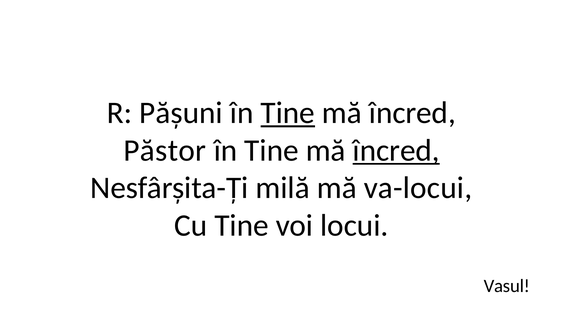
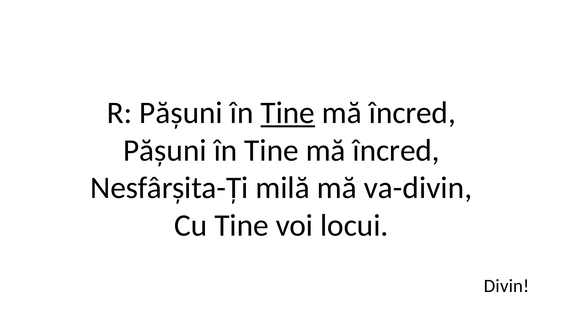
Păstor at (165, 150): Păstor -> Pășuni
încred at (396, 150) underline: present -> none
va-locui: va-locui -> va-divin
Vasul: Vasul -> Divin
